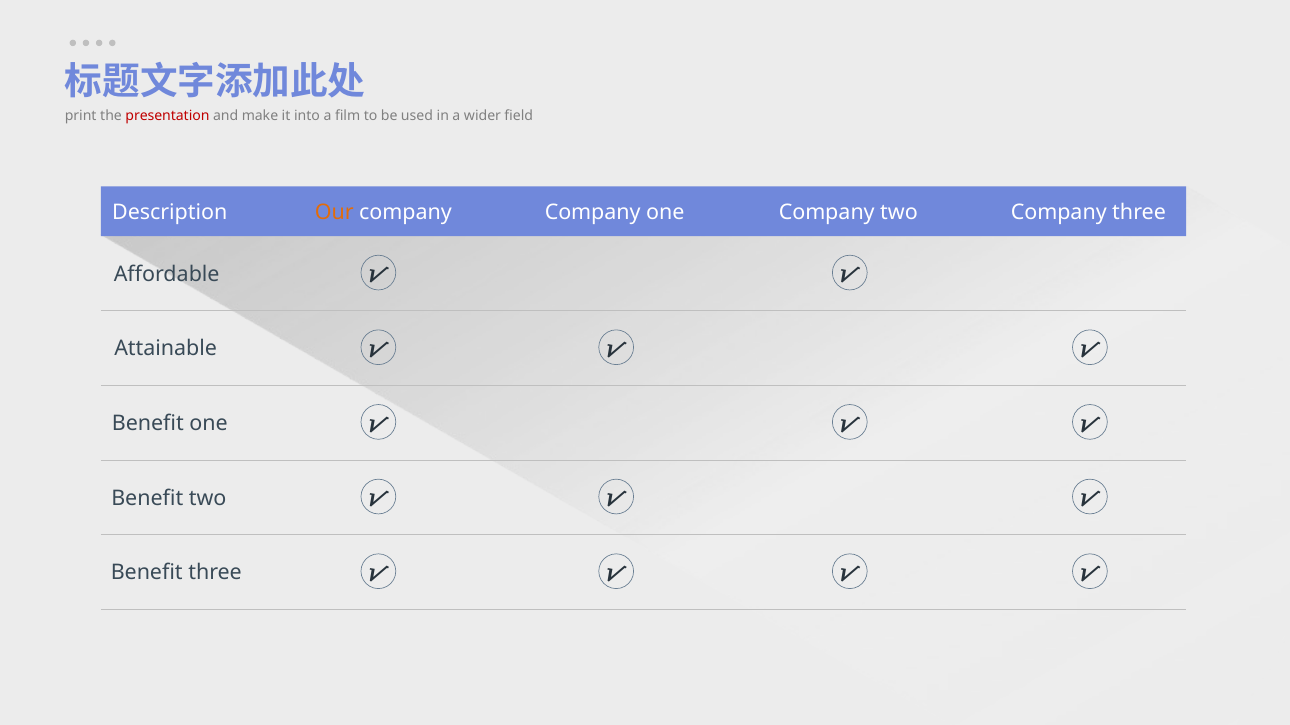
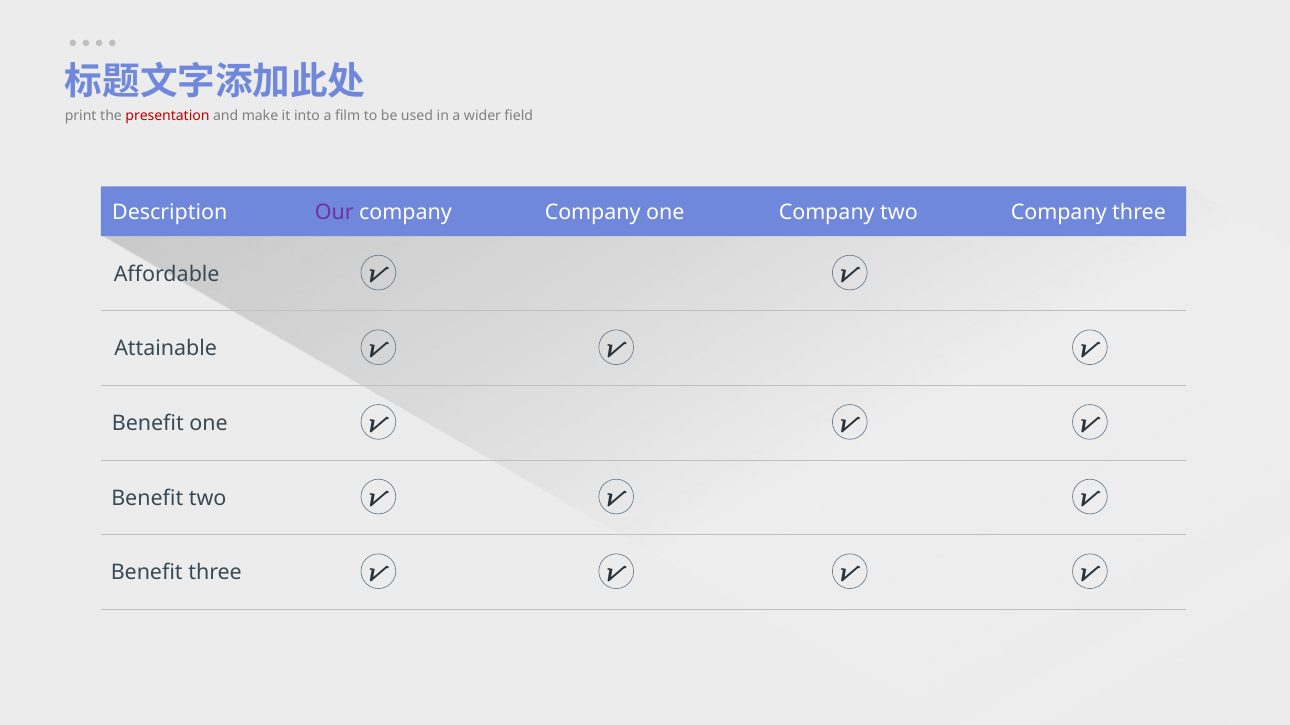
Our colour: orange -> purple
